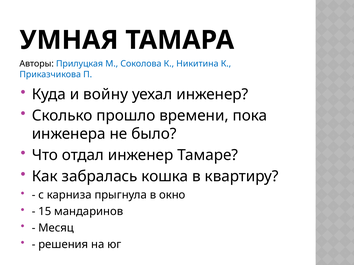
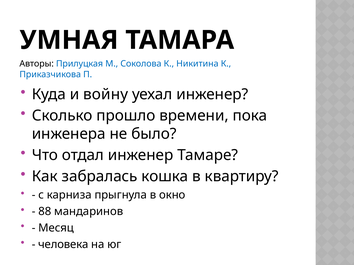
15: 15 -> 88
решения: решения -> человека
